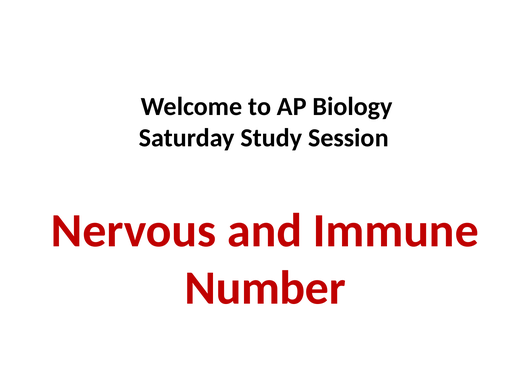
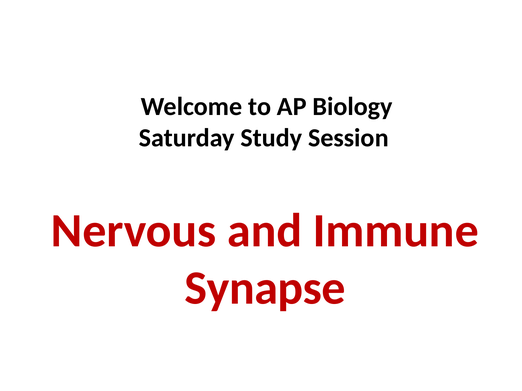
Number: Number -> Synapse
